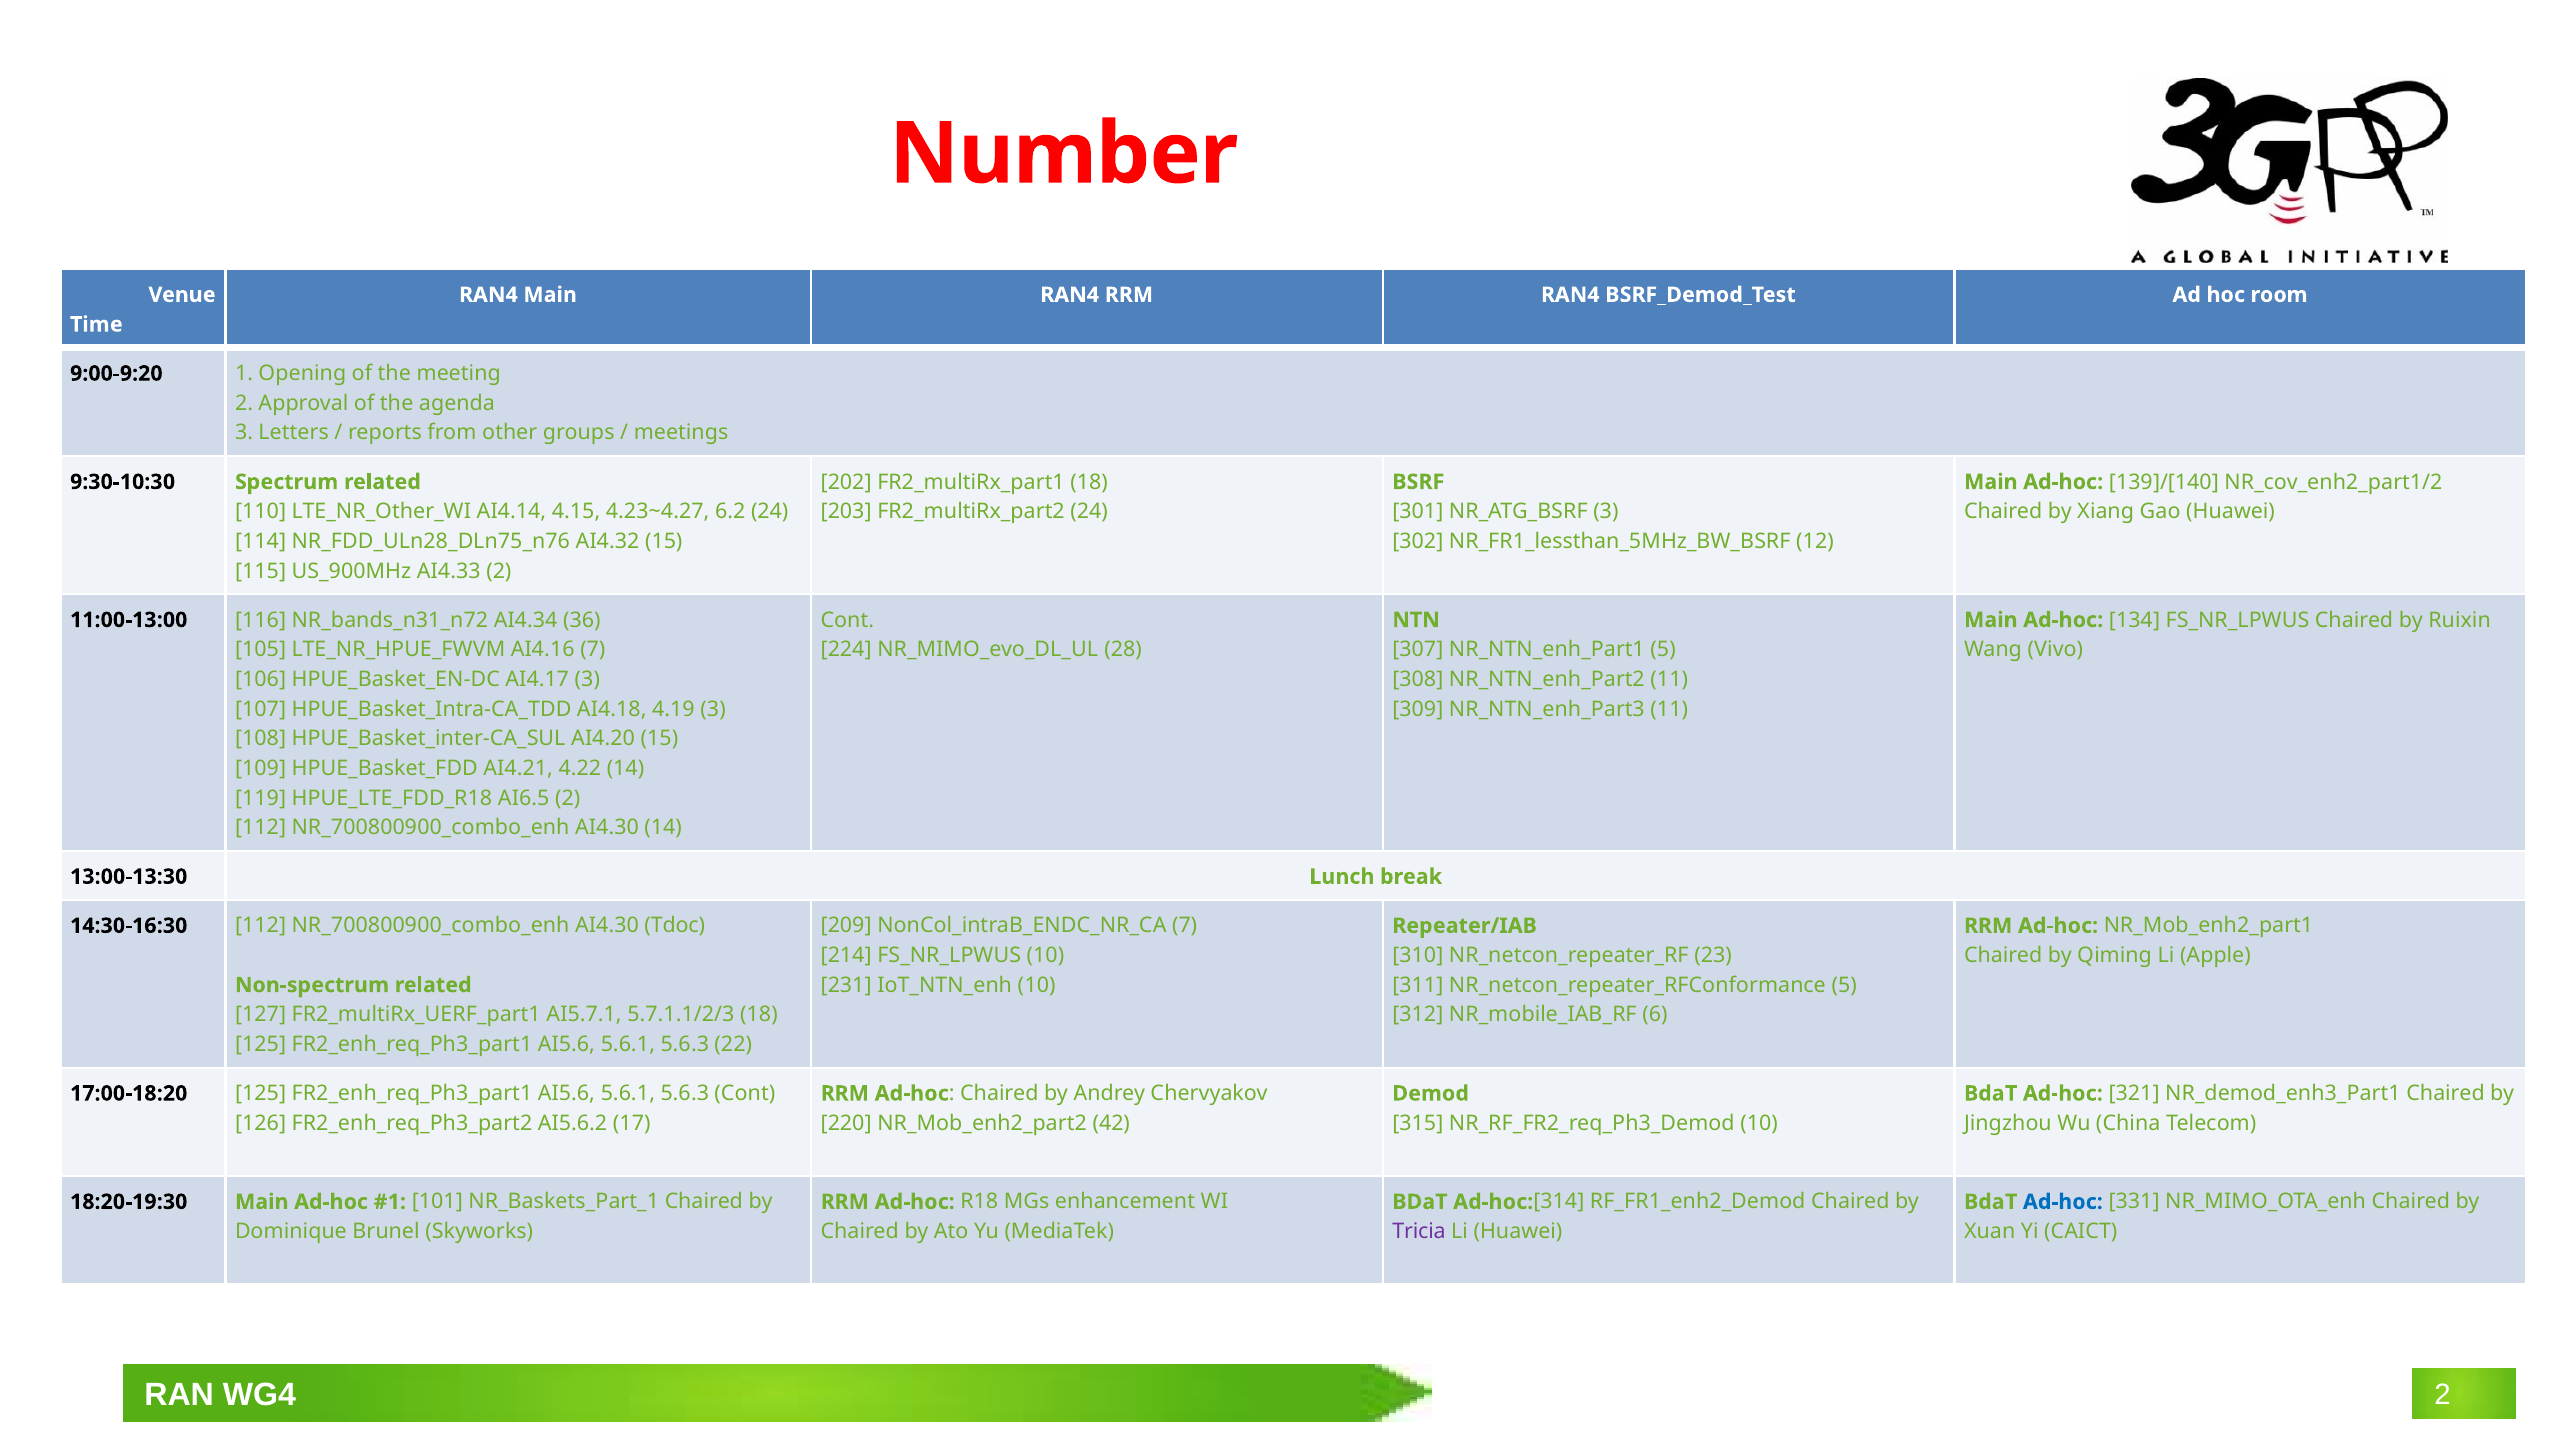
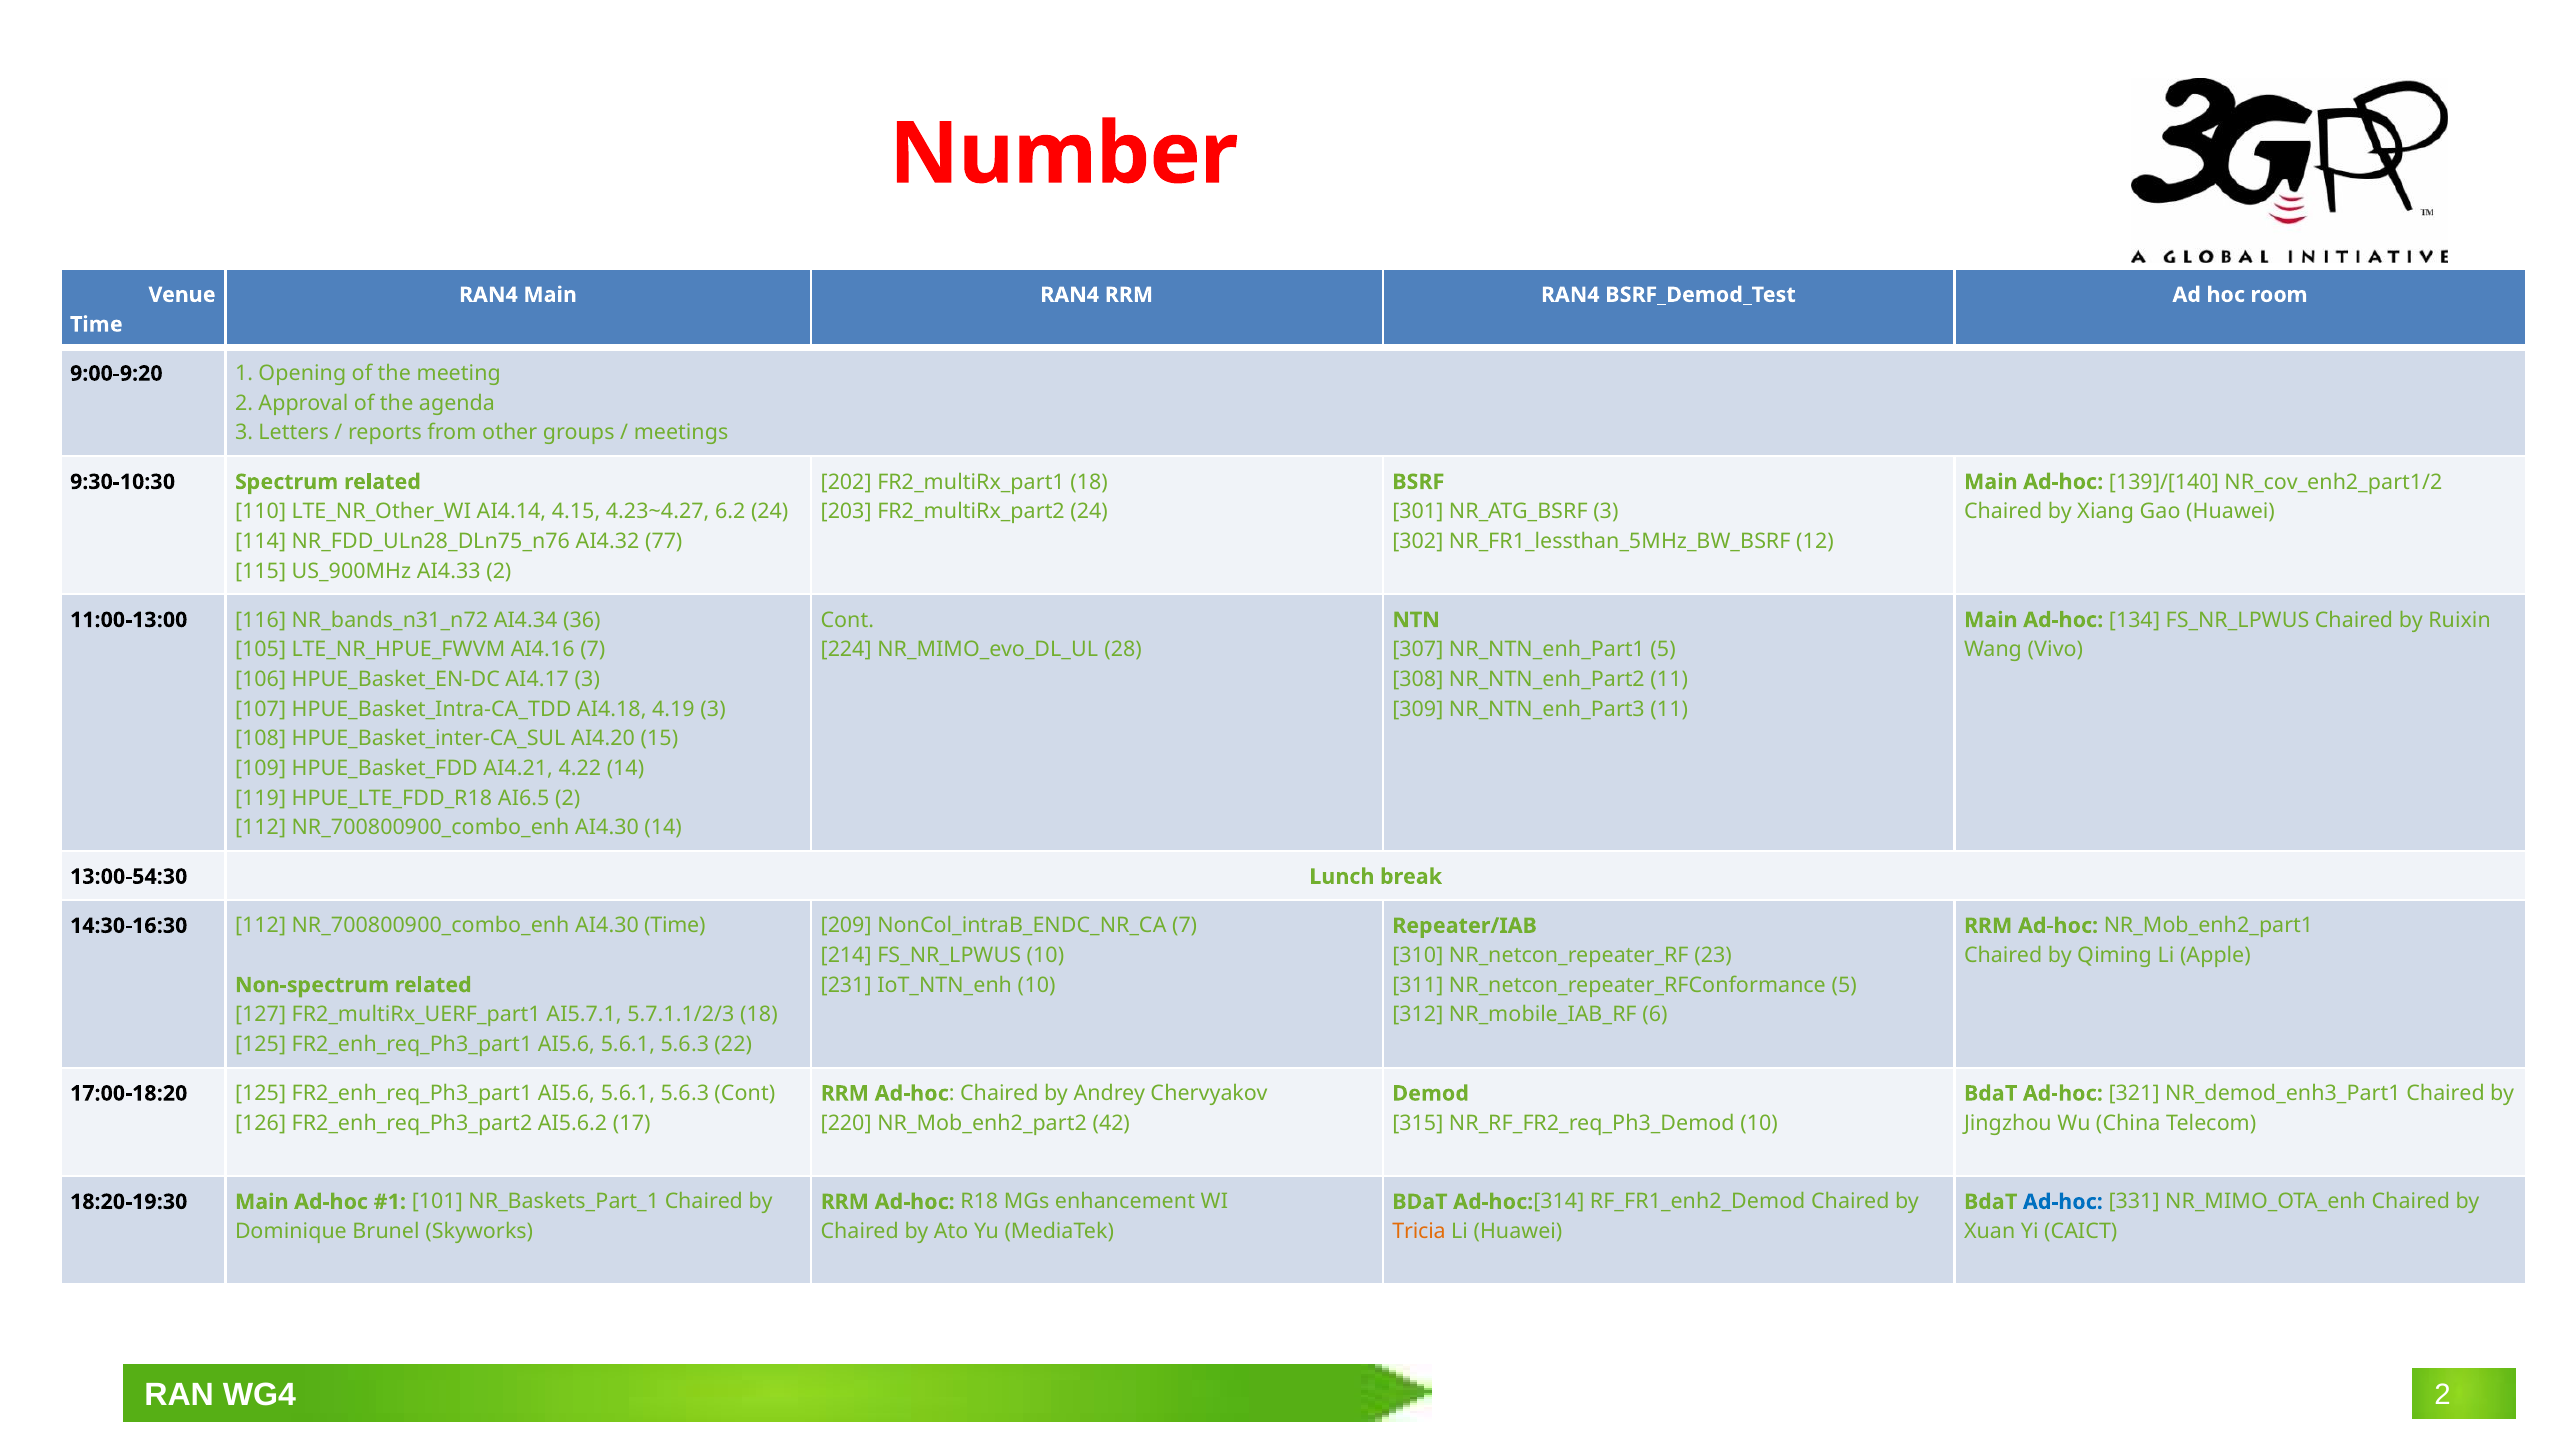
AI4.32 15: 15 -> 77
13:00-13:30: 13:00-13:30 -> 13:00-54:30
AI4.30 Tdoc: Tdoc -> Time
Tricia colour: purple -> orange
